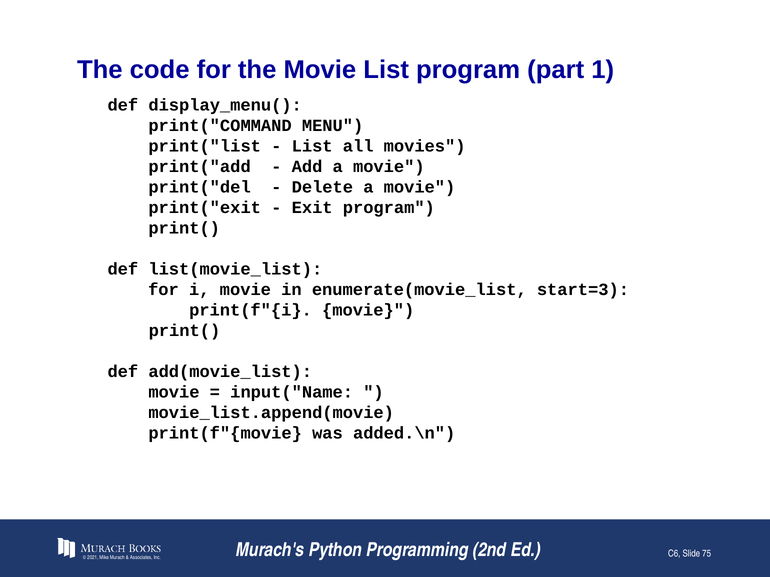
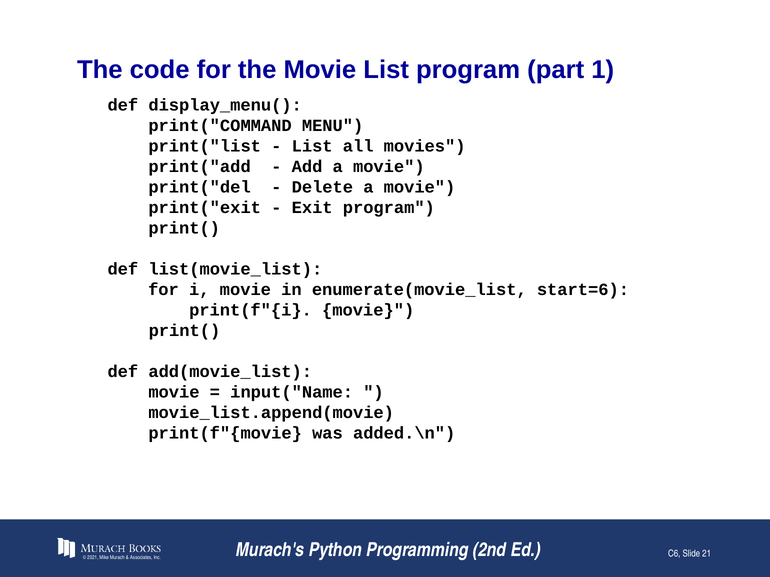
start=3: start=3 -> start=6
75: 75 -> 21
